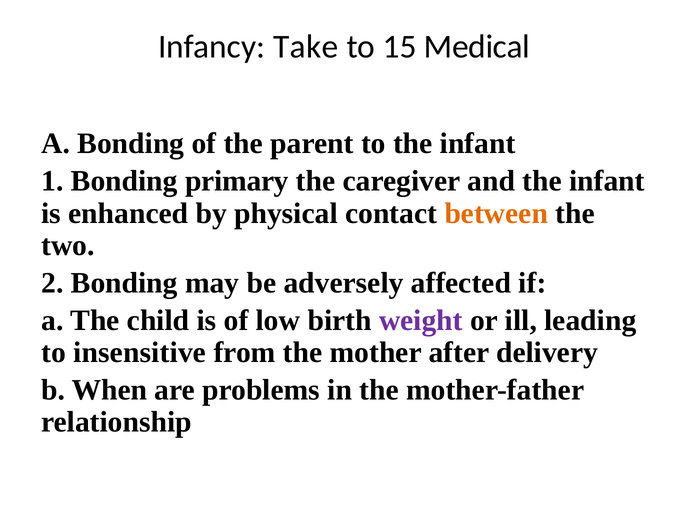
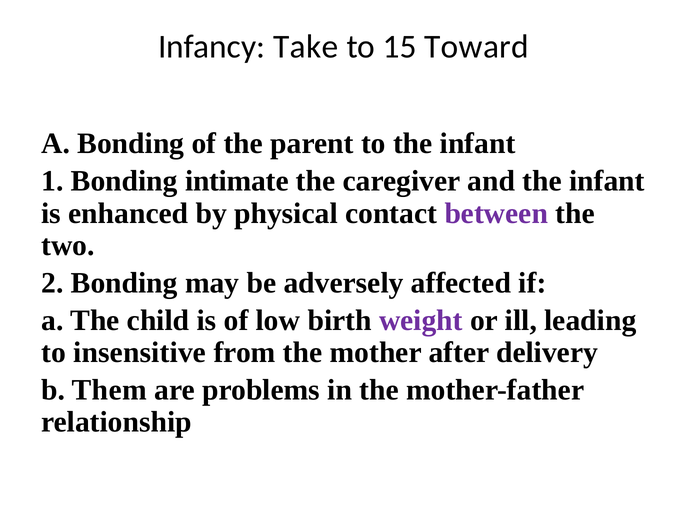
Medical: Medical -> Toward
primary: primary -> intimate
between colour: orange -> purple
When: When -> Them
